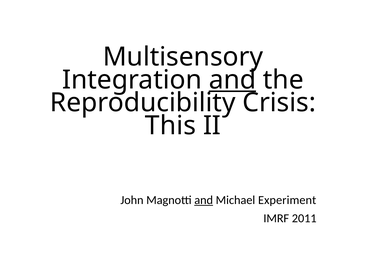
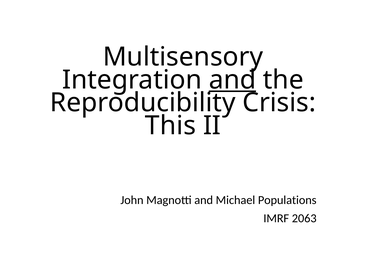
and at (204, 200) underline: present -> none
Experiment: Experiment -> Populations
2011: 2011 -> 2063
